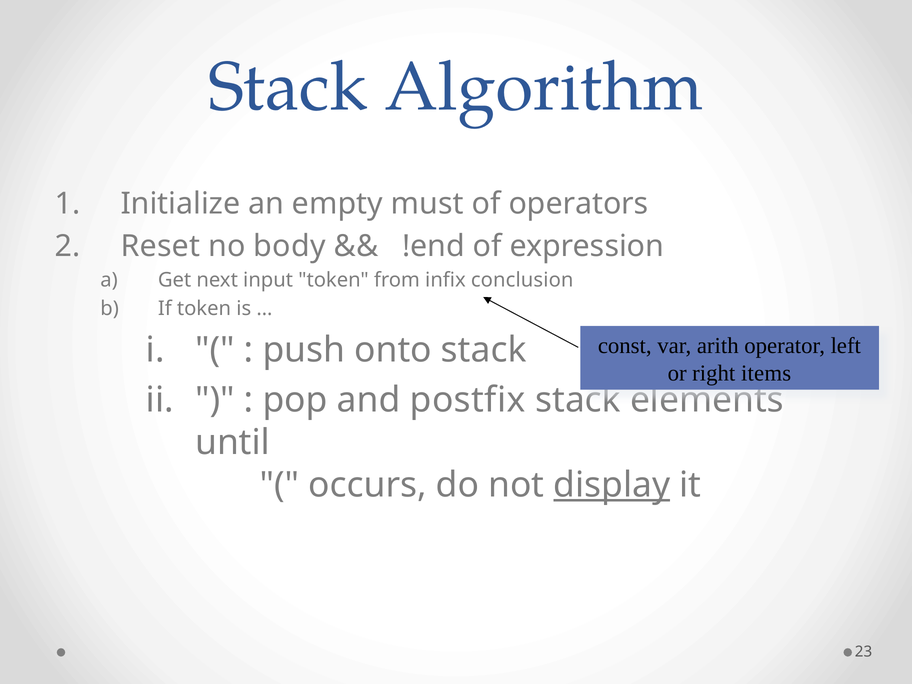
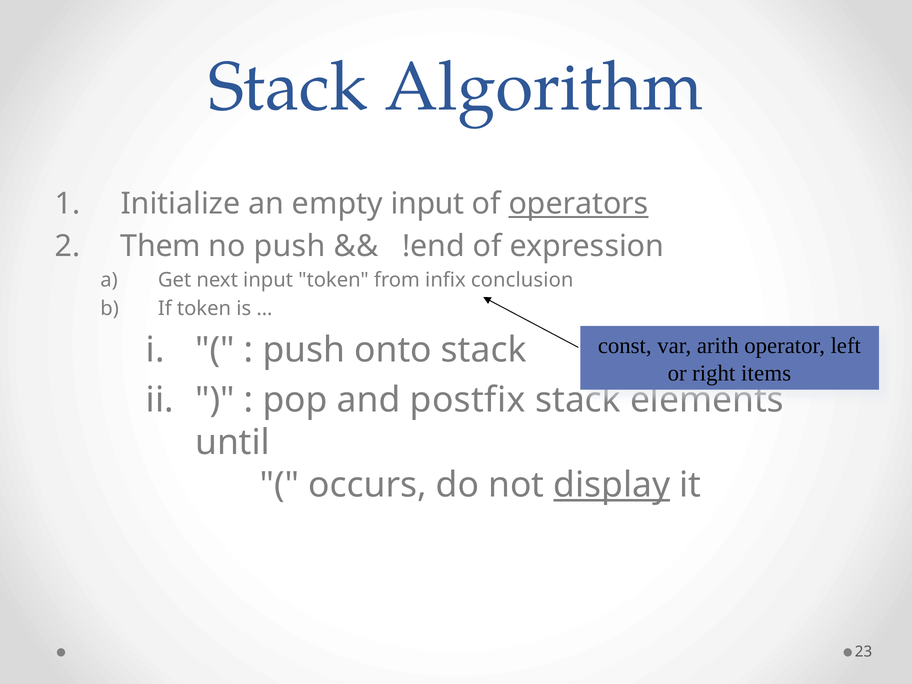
empty must: must -> input
operators underline: none -> present
Reset: Reset -> Them
no body: body -> push
